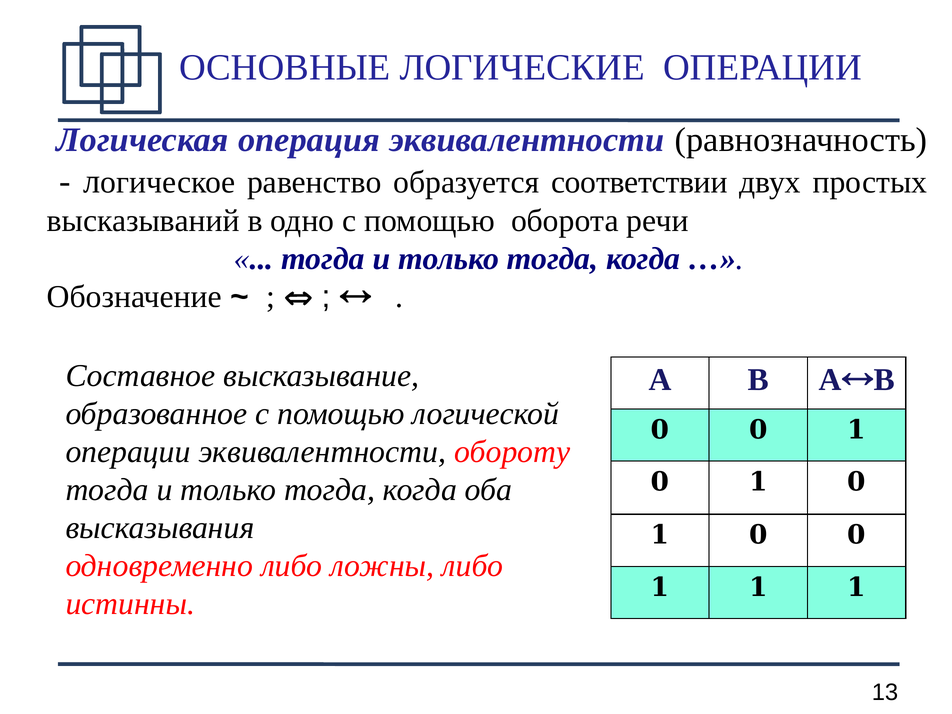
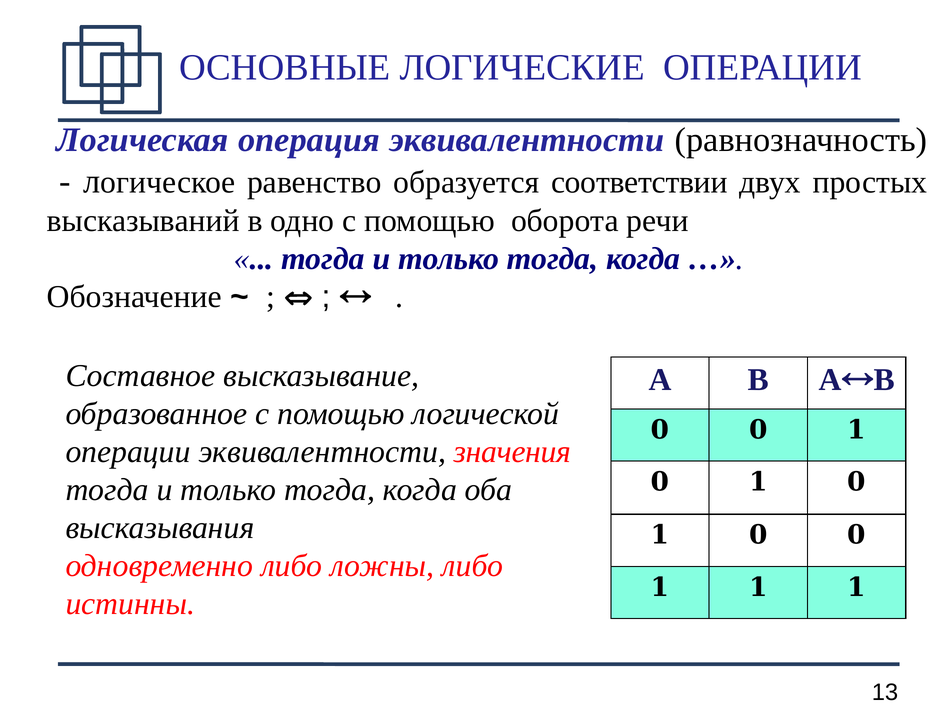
обороту: обороту -> значения
